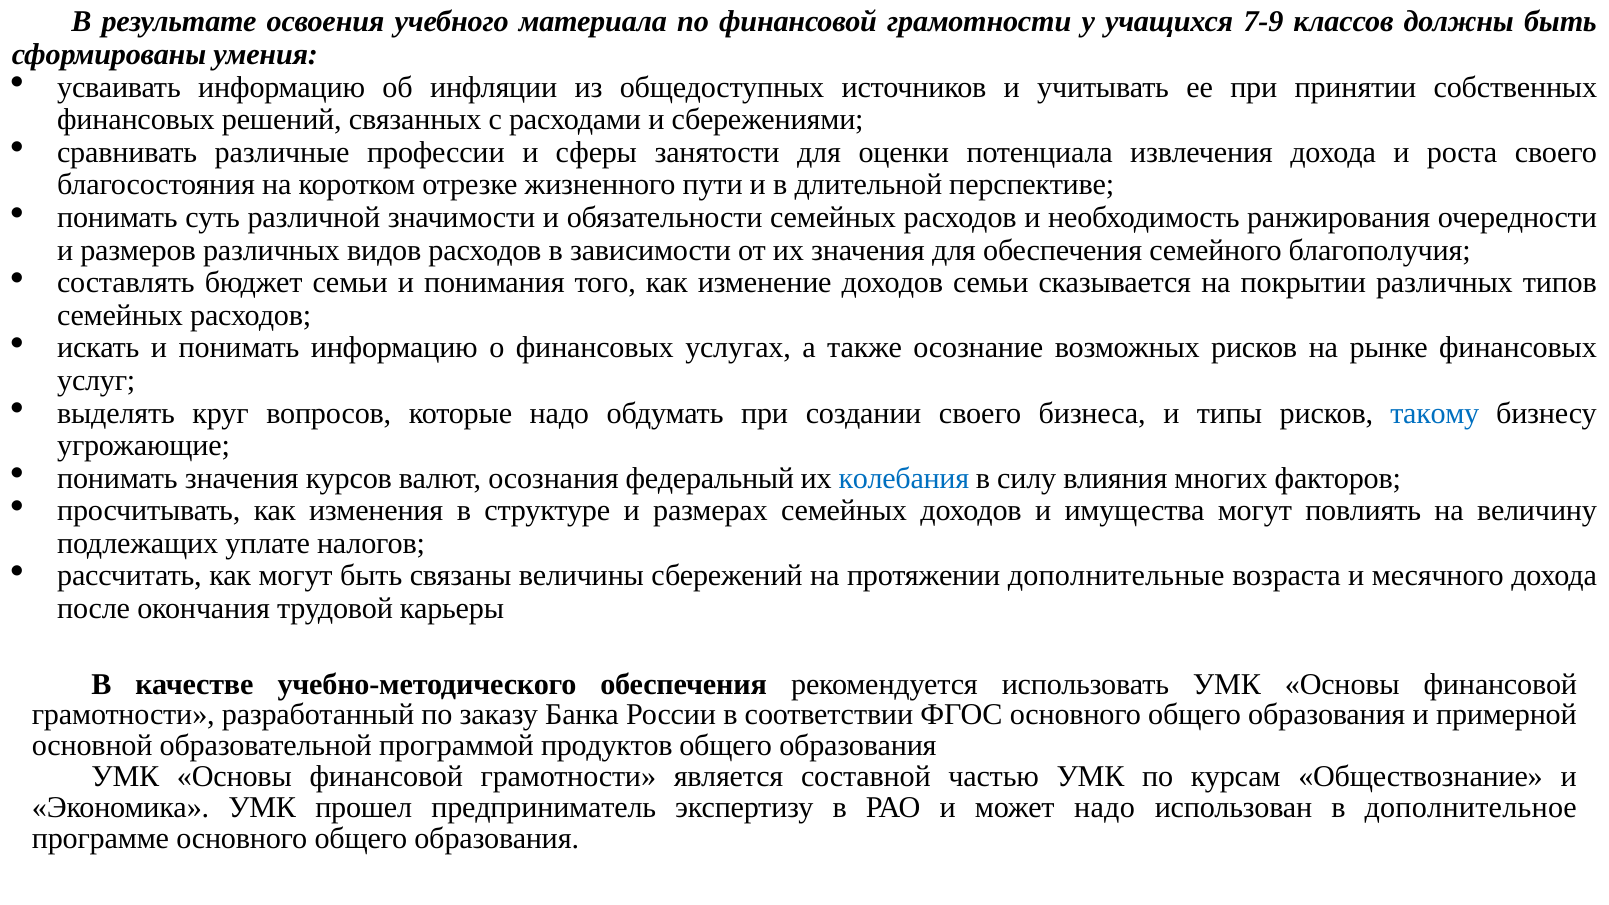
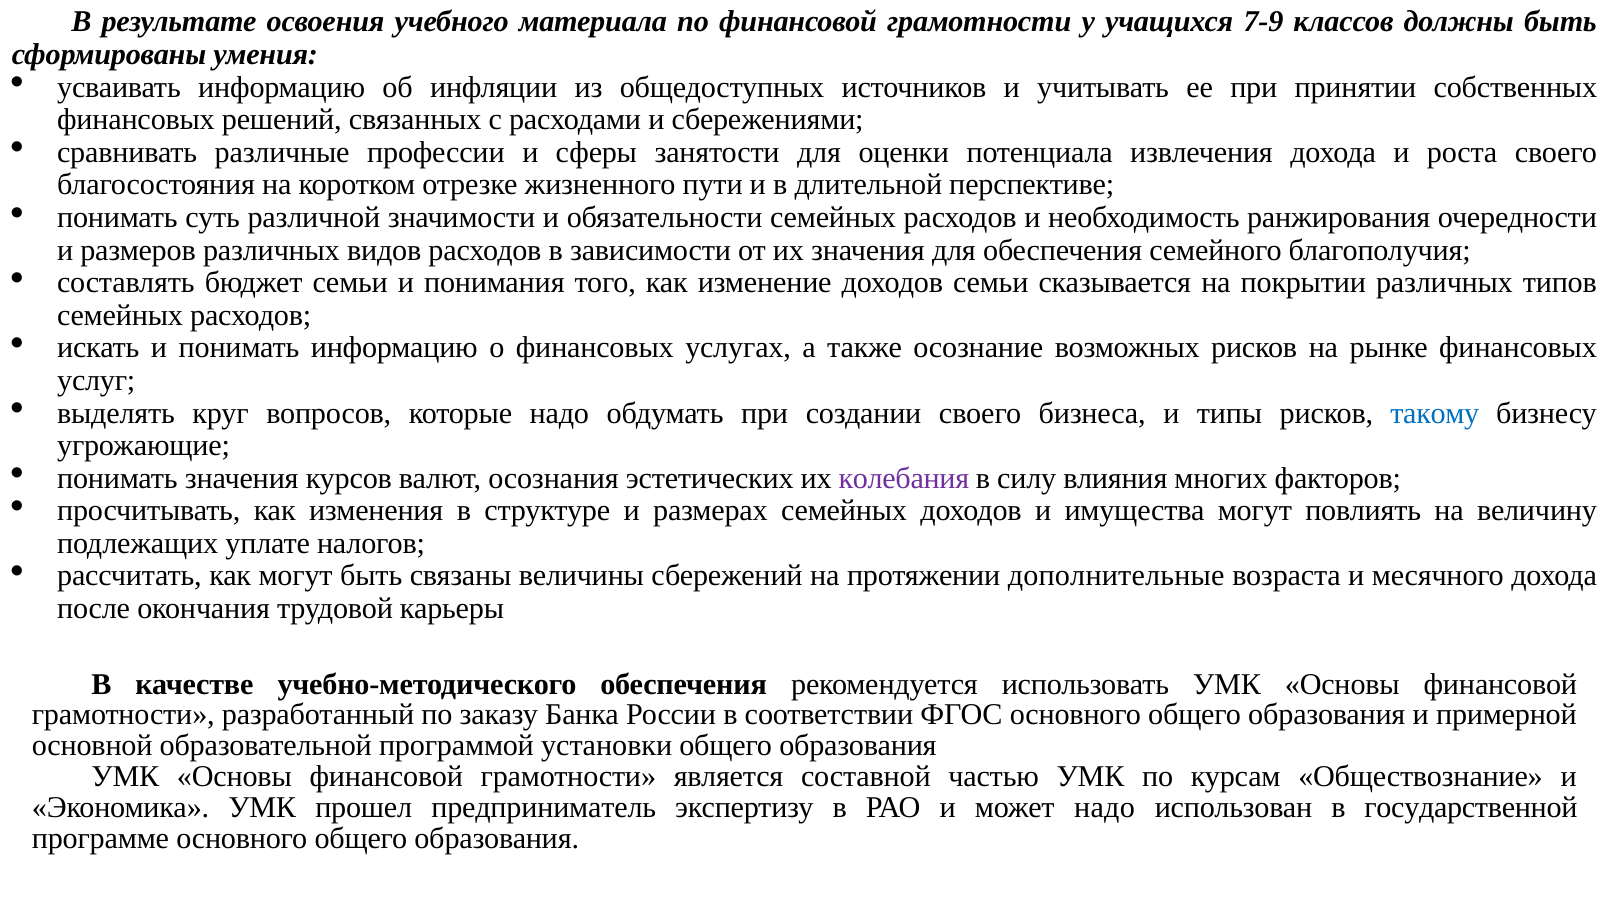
федеральный: федеральный -> эстетических
колебания colour: blue -> purple
продуктов: продуктов -> установки
дополнительное: дополнительное -> государственной
